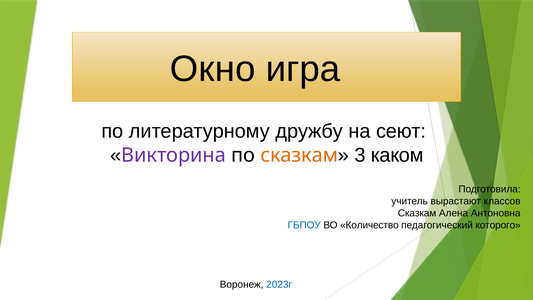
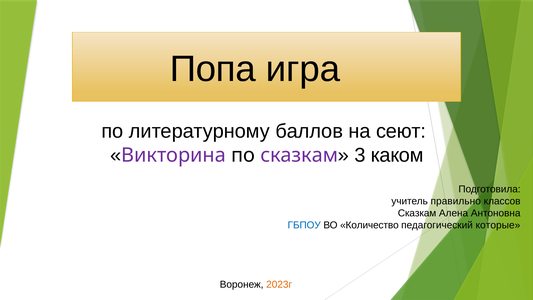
Окно: Окно -> Попа
дружбу: дружбу -> баллов
сказкам at (299, 155) colour: orange -> purple
вырастают: вырастают -> правильно
которого: которого -> которые
2023г colour: blue -> orange
